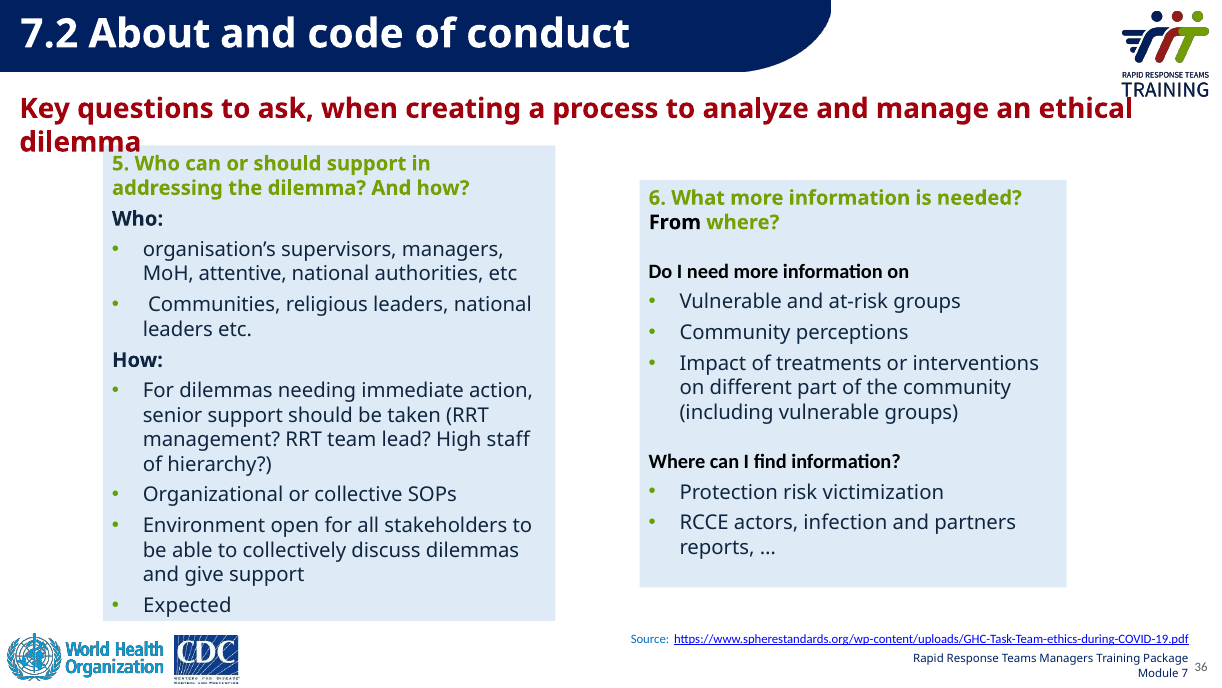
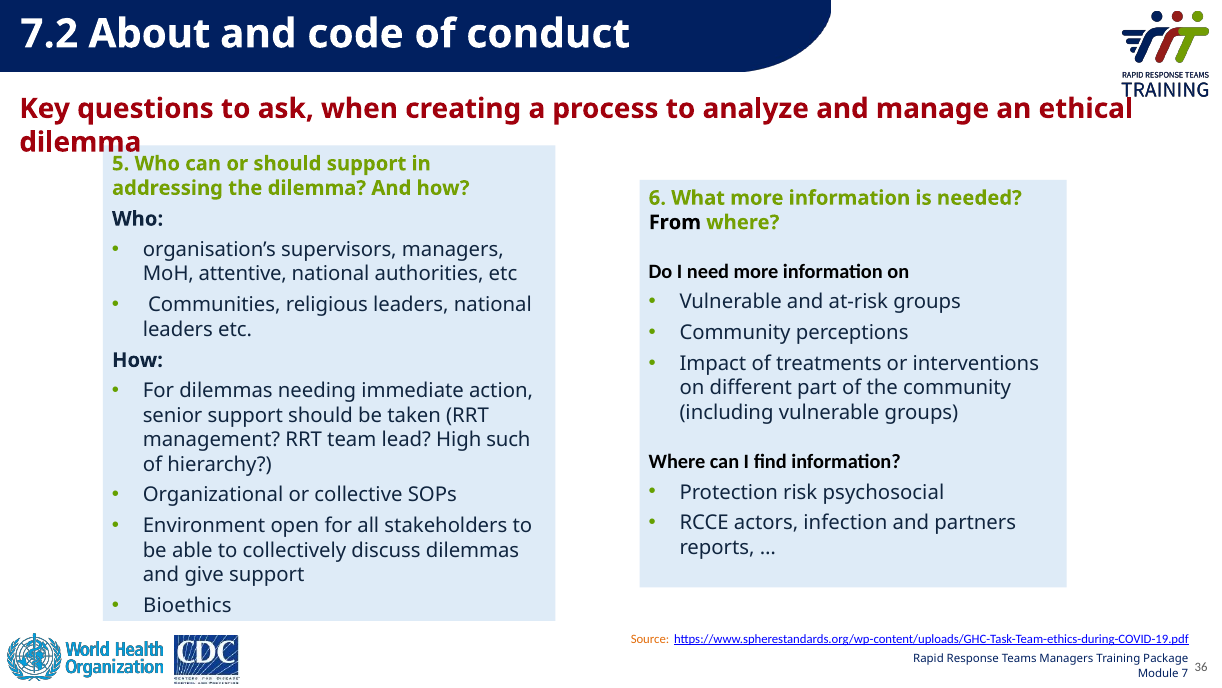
staff: staff -> such
victimization: victimization -> psychosocial
Expected: Expected -> Bioethics
Source colour: blue -> orange
